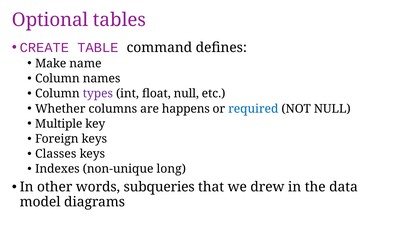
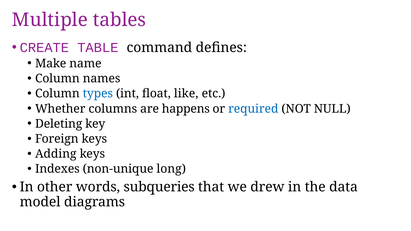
Optional: Optional -> Multiple
types colour: purple -> blue
float null: null -> like
Multiple: Multiple -> Deleting
Classes: Classes -> Adding
